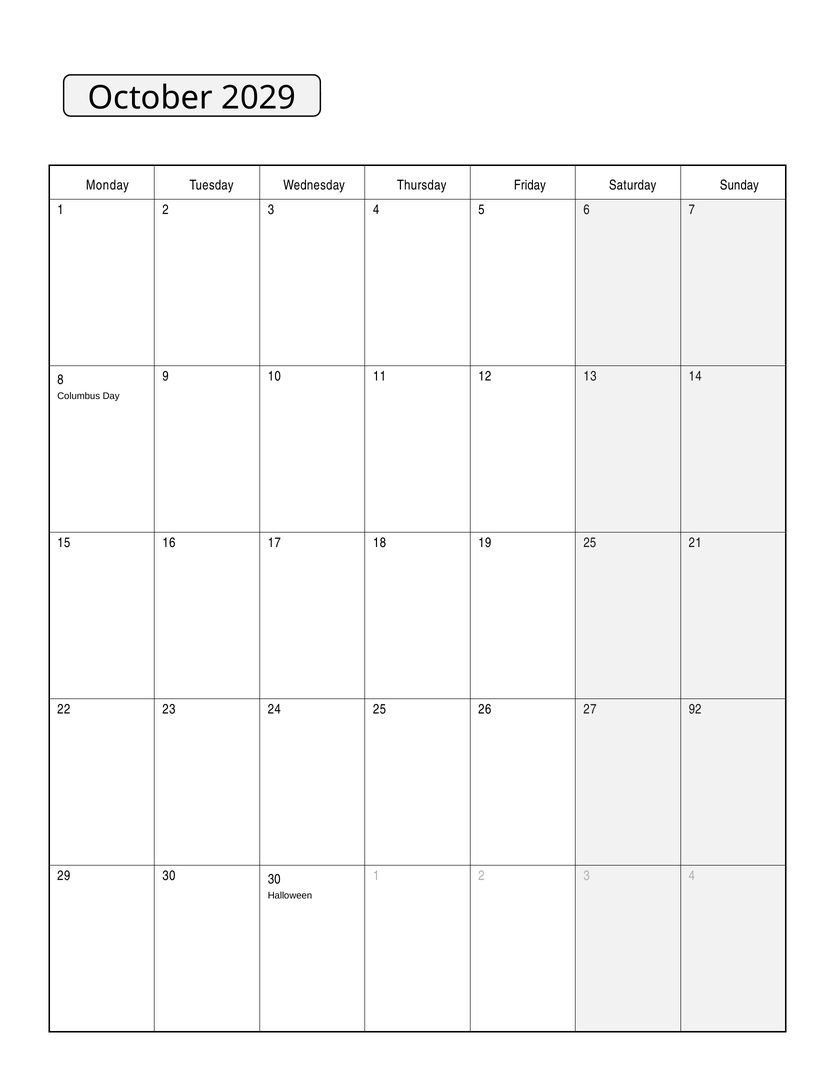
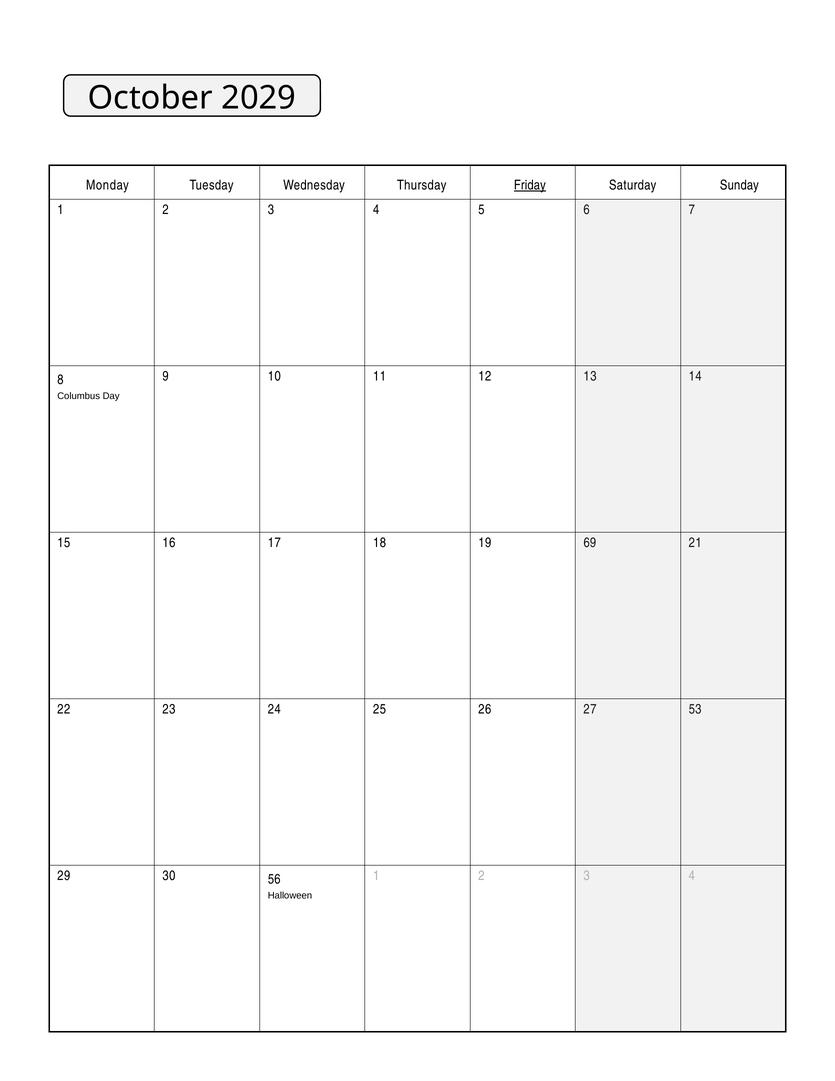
Friday underline: none -> present
19 25: 25 -> 69
92: 92 -> 53
30 30: 30 -> 56
